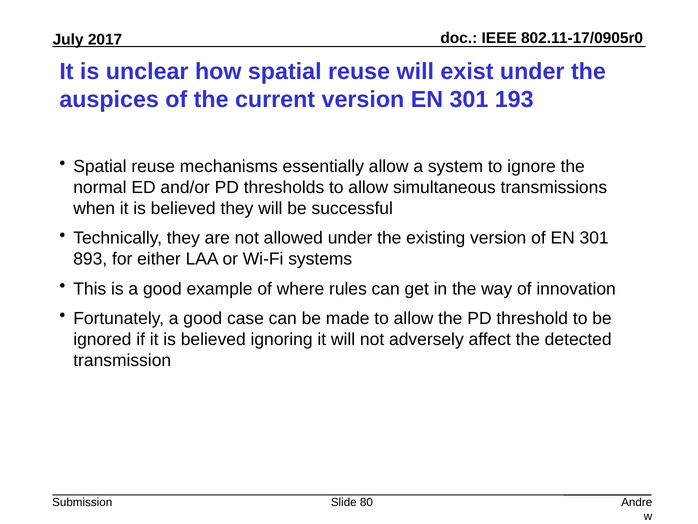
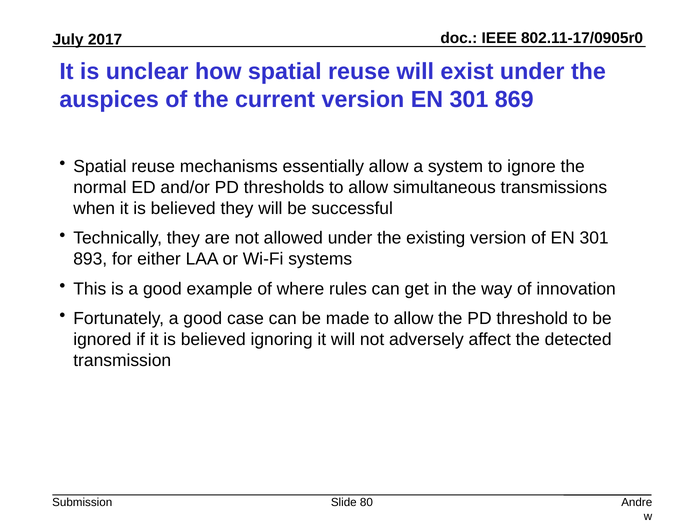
193: 193 -> 869
